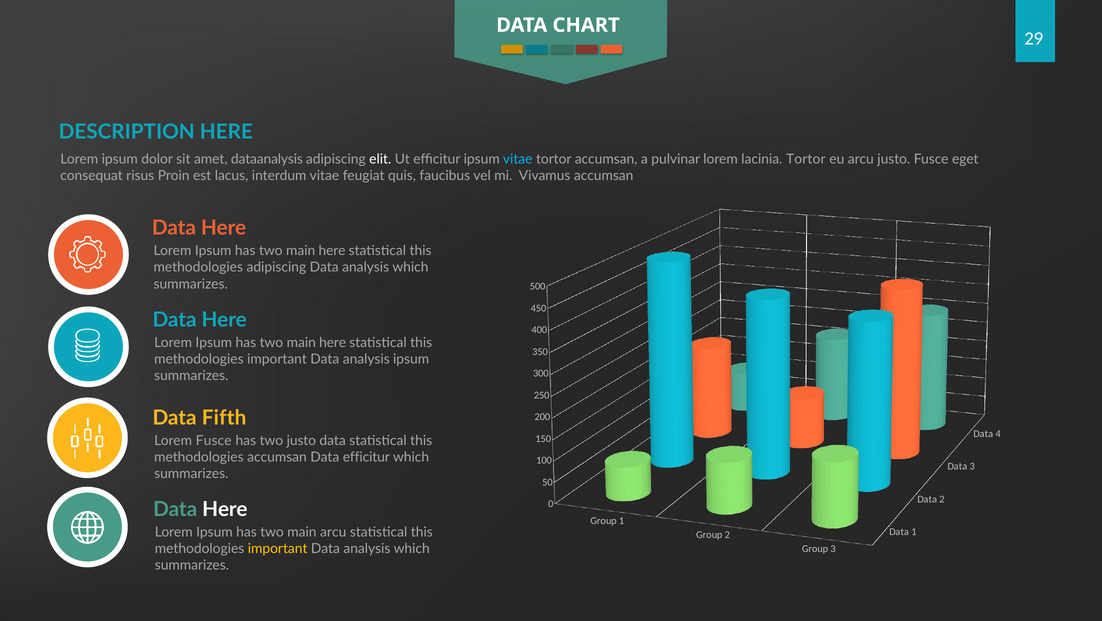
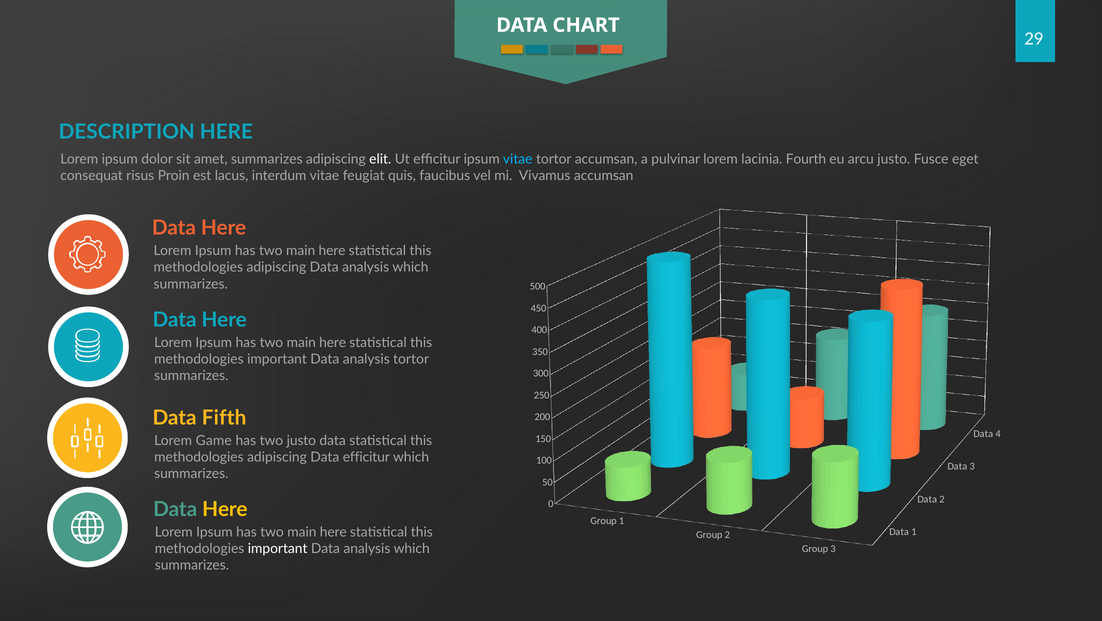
amet dataanalysis: dataanalysis -> summarizes
lacinia Tortor: Tortor -> Fourth
analysis ipsum: ipsum -> tortor
Lorem Fusce: Fusce -> Game
accumsan at (277, 457): accumsan -> adipiscing
Here at (225, 510) colour: white -> yellow
arcu at (333, 533): arcu -> here
important at (278, 549) colour: yellow -> white
